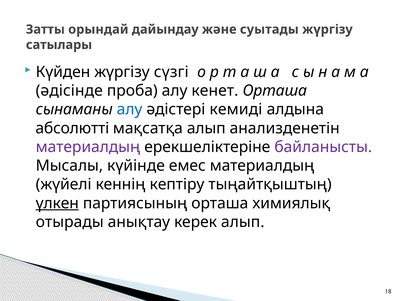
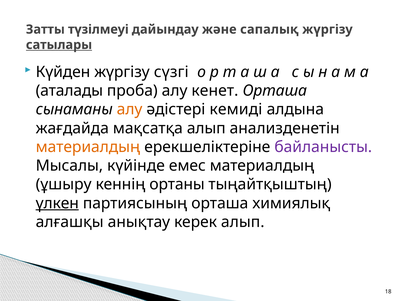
орындай: орындай -> түзілмеуі
суытады: суытады -> сапалық
сатылары underline: none -> present
әдісінде: әдісінде -> аталады
алу at (130, 109) colour: blue -> orange
абсолютті: абсолютті -> жағдайда
материалдың at (88, 147) colour: purple -> orange
жүйелі: жүйелі -> ұшыру
кептіру: кептіру -> ортаны
отырады: отырады -> алғашқы
